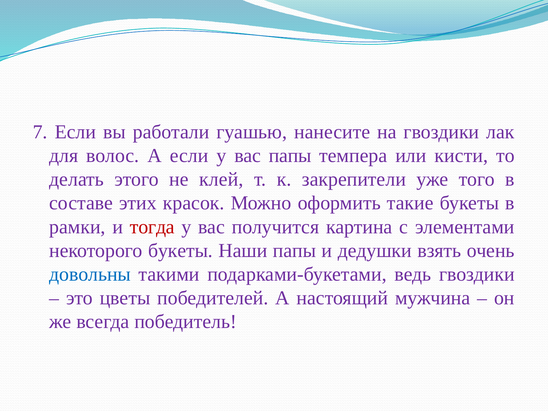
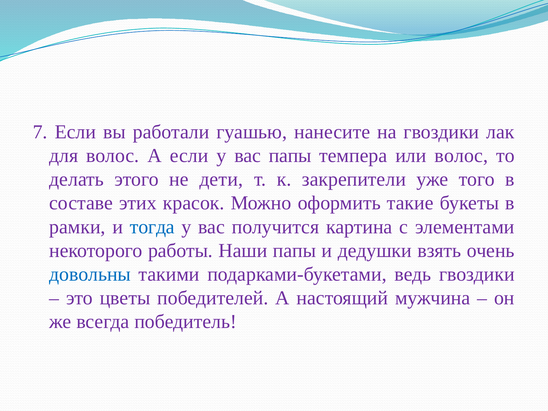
или кисти: кисти -> волос
клей: клей -> дети
тогда colour: red -> blue
некоторого букеты: букеты -> работы
